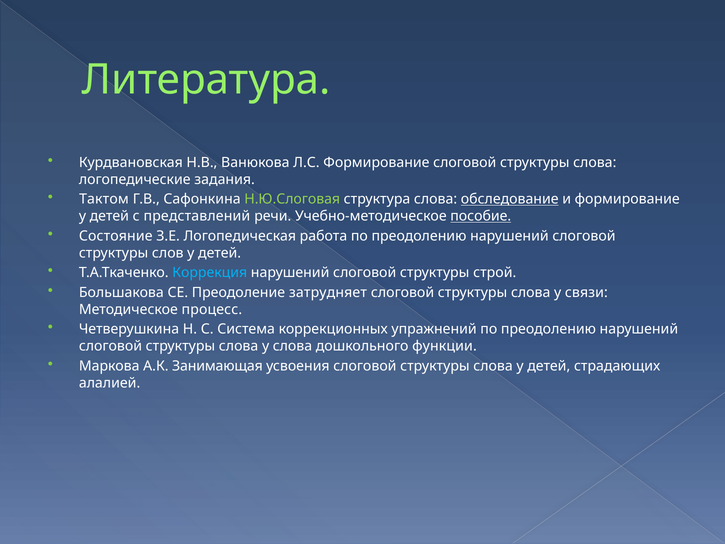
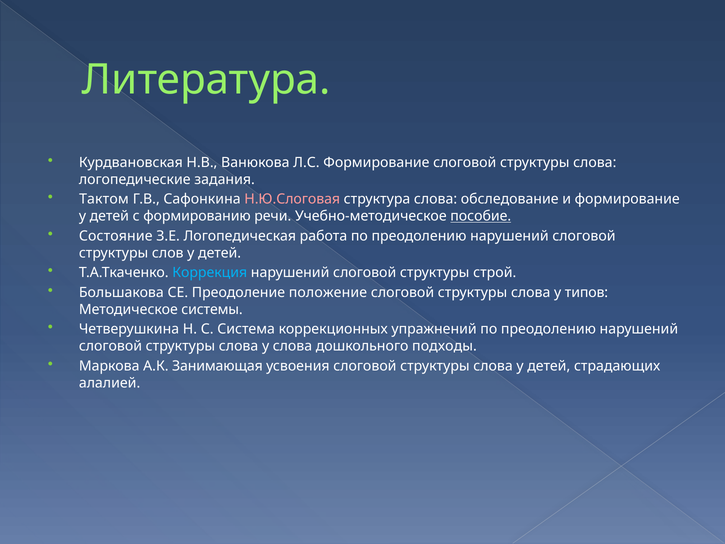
Н.Ю.Слоговая colour: light green -> pink
обследование underline: present -> none
представлений: представлений -> формированию
затрудняет: затрудняет -> положение
связи: связи -> типов
процесс: процесс -> системы
функции: функции -> подходы
